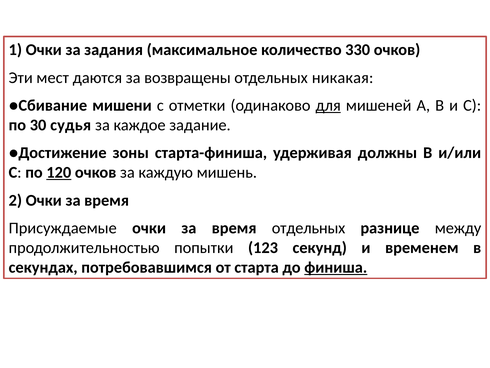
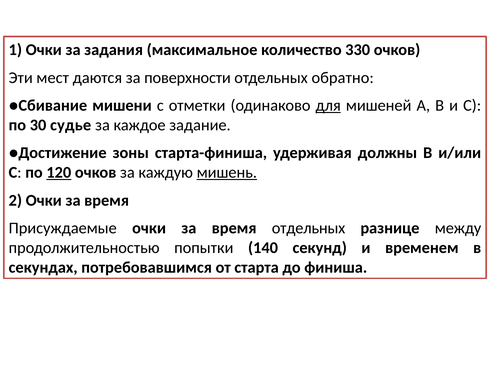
возвращены: возвращены -> поверхности
никакая: никакая -> обратно
судья: судья -> судье
мишень underline: none -> present
123: 123 -> 140
финиша underline: present -> none
